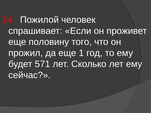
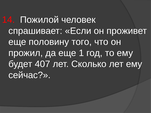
571: 571 -> 407
